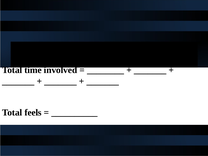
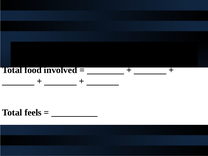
time: time -> food
